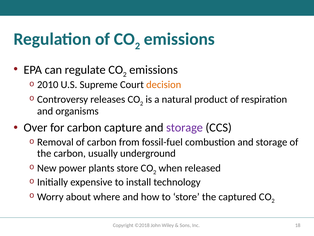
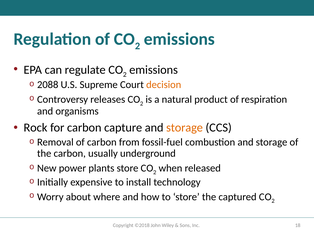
2010: 2010 -> 2088
Over: Over -> Rock
storage at (185, 127) colour: purple -> orange
